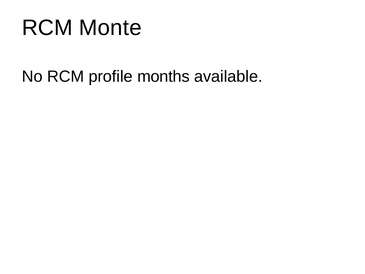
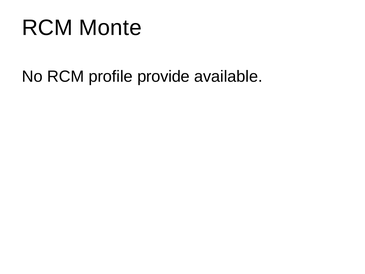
months: months -> provide
